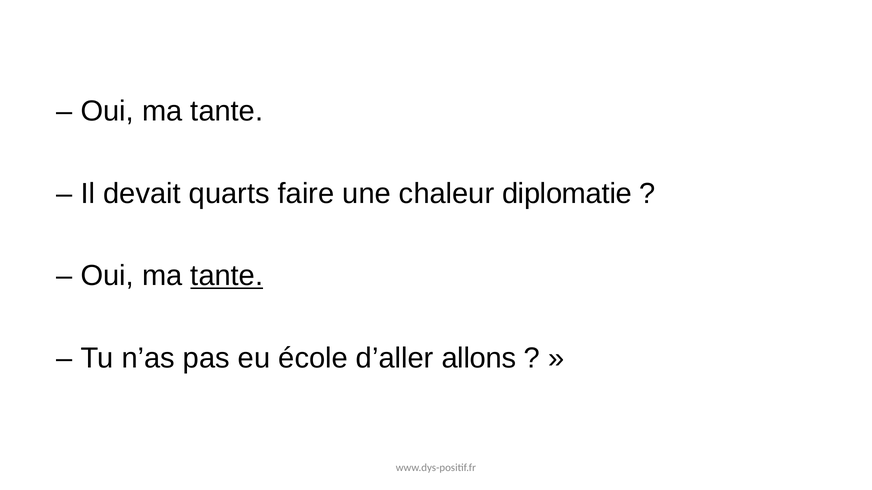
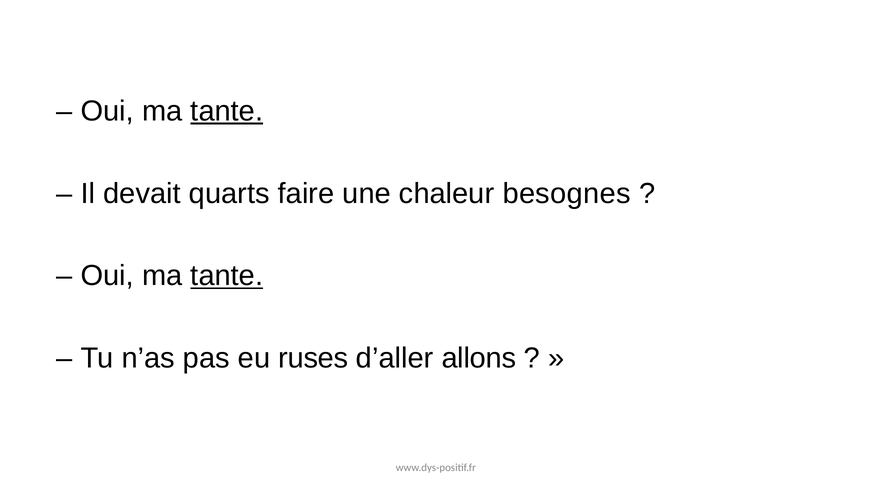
tante at (227, 111) underline: none -> present
diplomatie: diplomatie -> besognes
école: école -> ruses
